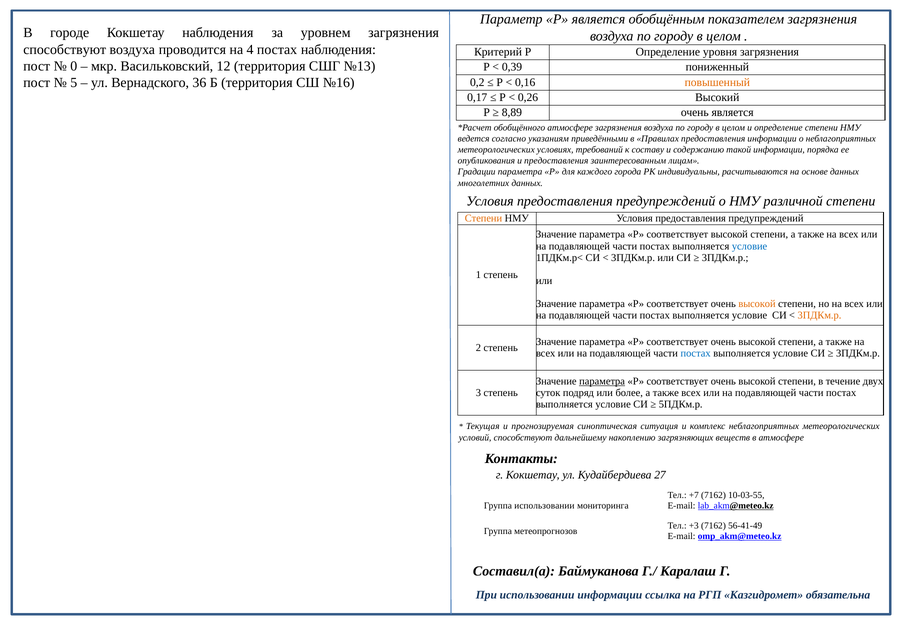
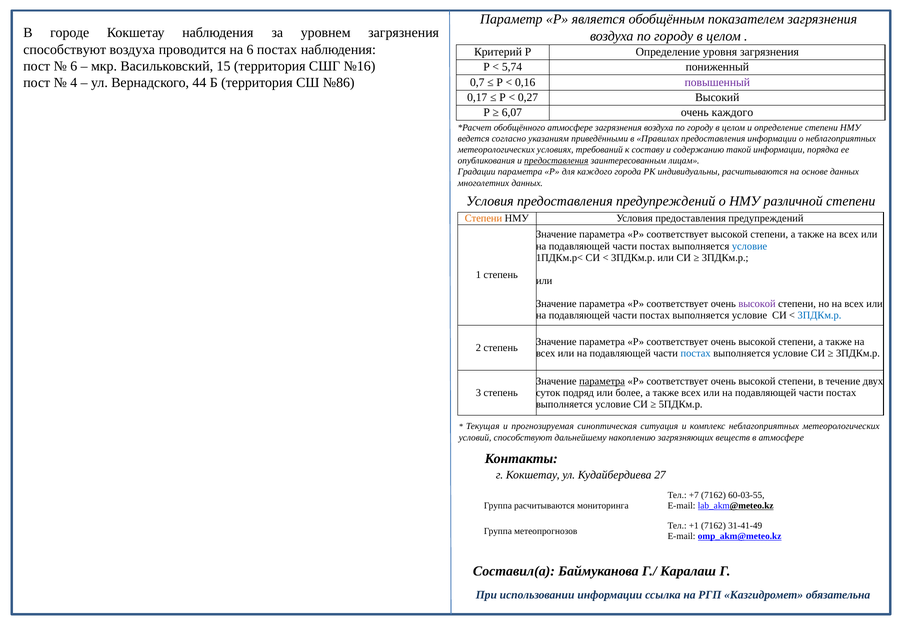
на 4: 4 -> 6
0 at (74, 66): 0 -> 6
12: 12 -> 15
№13: №13 -> №16
0,39: 0,39 -> 5,74
5: 5 -> 4
36: 36 -> 44
№16: №16 -> №86
0,2: 0,2 -> 0,7
повышенный colour: orange -> purple
0,26: 0,26 -> 0,27
8,89: 8,89 -> 6,07
очень является: является -> каждого
предоставления at (556, 161) underline: none -> present
высокой at (757, 304) colour: orange -> purple
3ПДКм.р at (820, 315) colour: orange -> blue
10-03-55: 10-03-55 -> 60-03-55
Группа использовании: использовании -> расчитываются
+3: +3 -> +1
56-41-49: 56-41-49 -> 31-41-49
